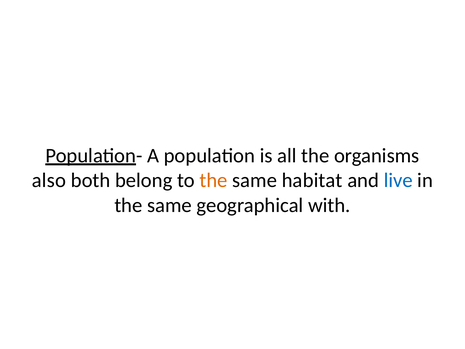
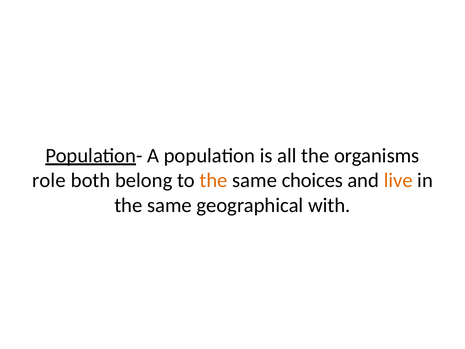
also: also -> role
habitat: habitat -> choices
live colour: blue -> orange
